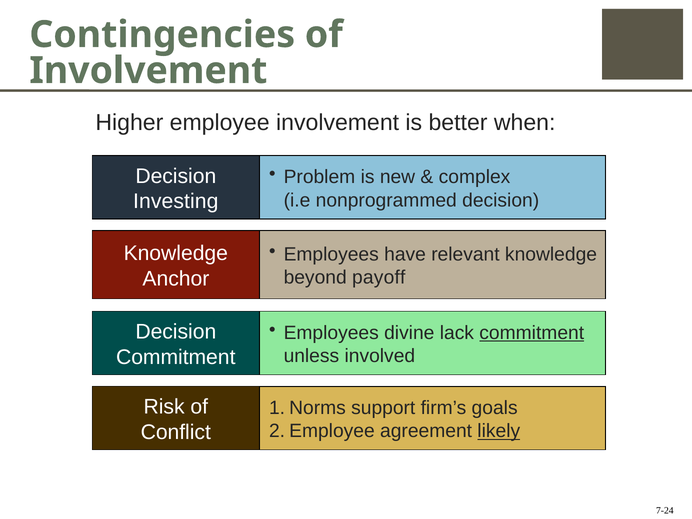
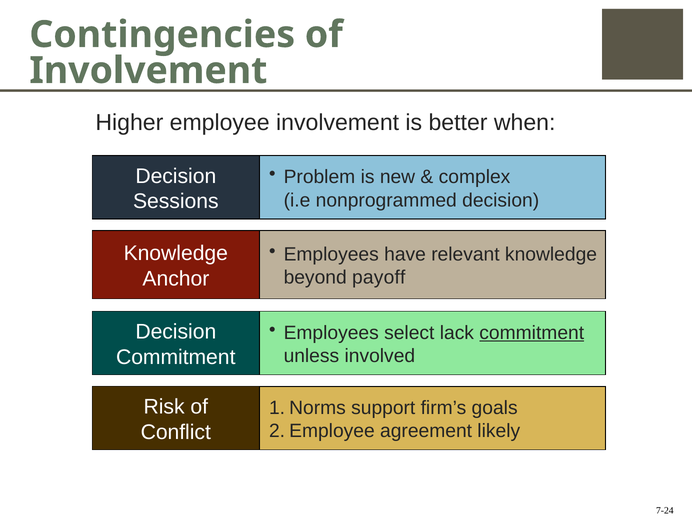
Investing: Investing -> Sessions
divine: divine -> select
likely underline: present -> none
